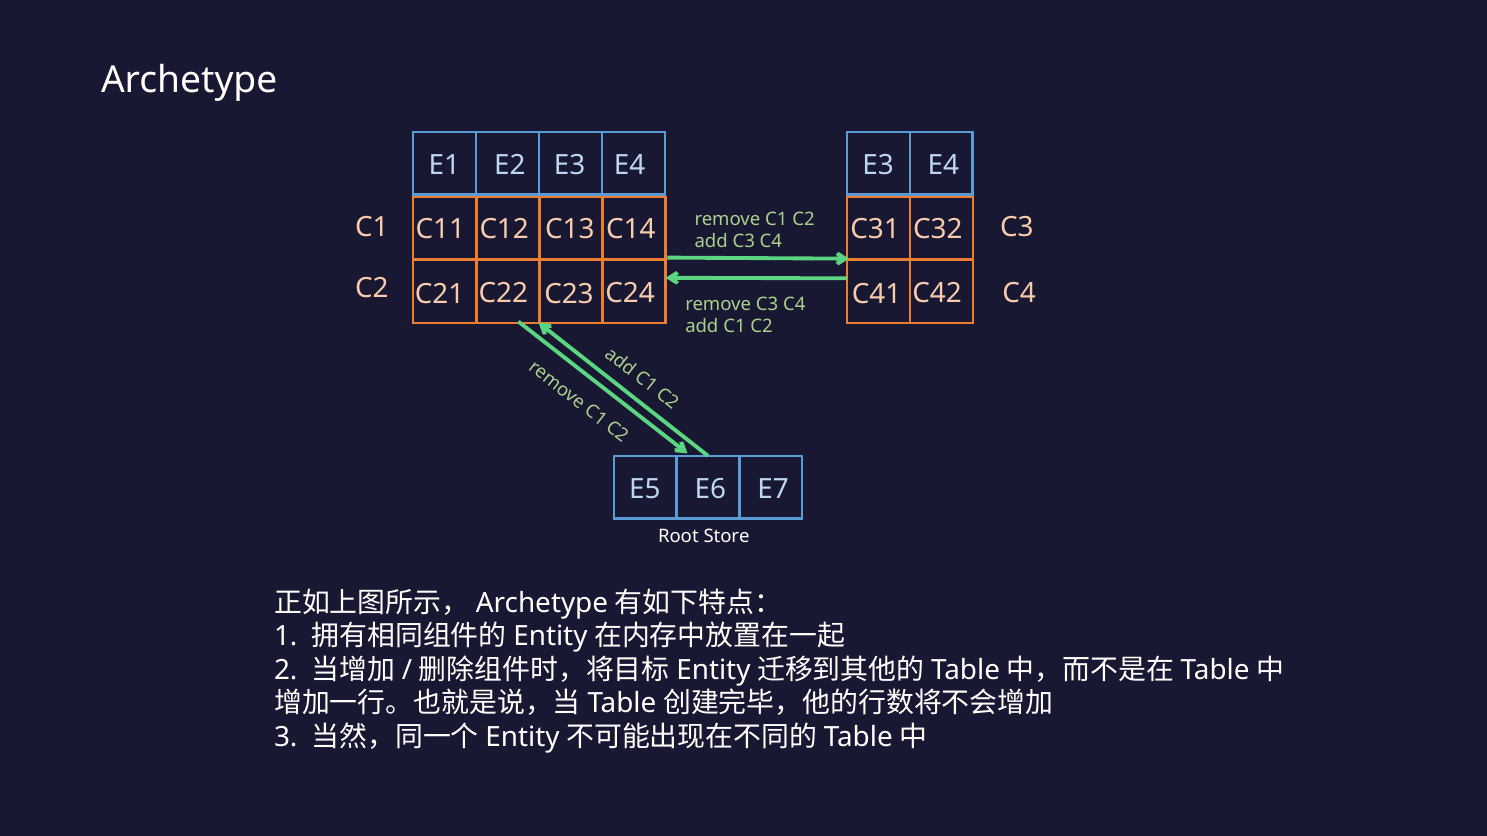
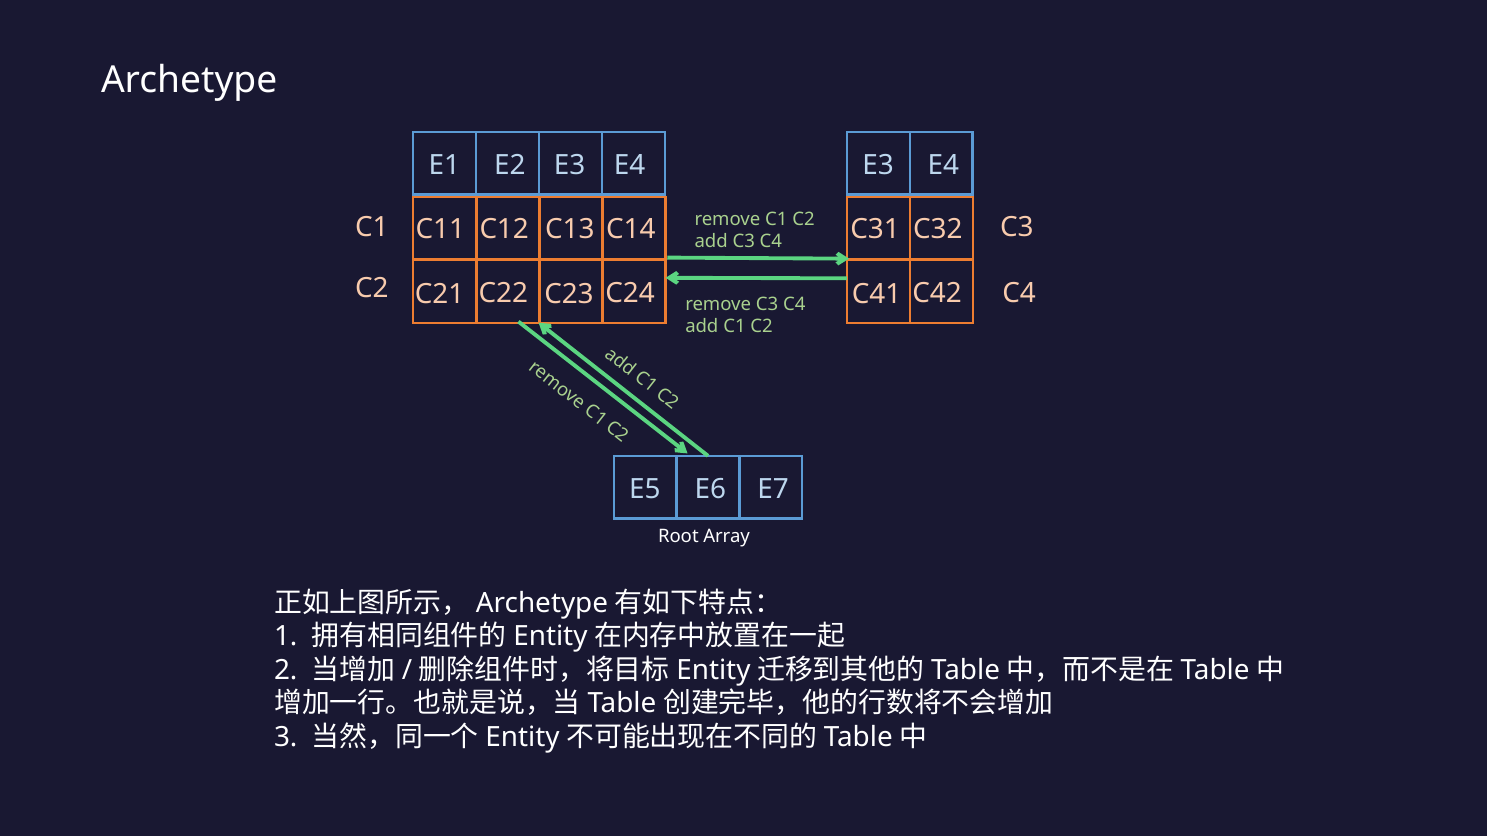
Store: Store -> Array
